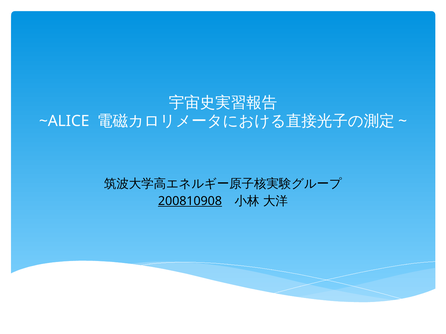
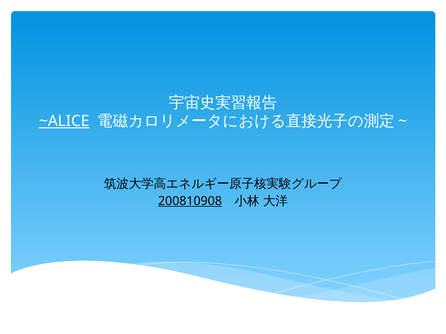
~ALICE underline: none -> present
